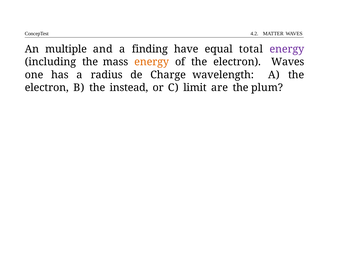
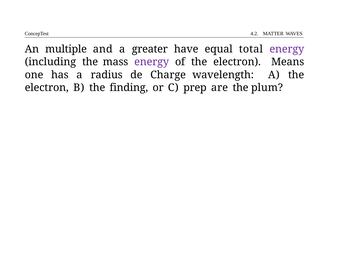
finding: finding -> greater
energy at (152, 62) colour: orange -> purple
electron Waves: Waves -> Means
instead: instead -> finding
limit: limit -> prep
